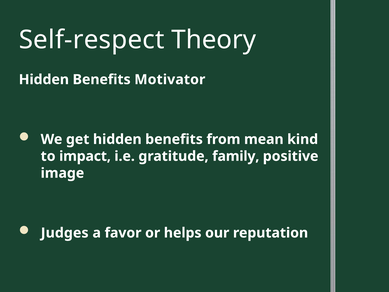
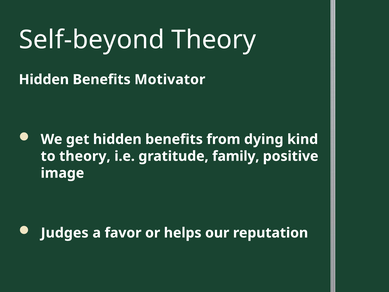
Self-respect: Self-respect -> Self-beyond
mean: mean -> dying
to impact: impact -> theory
